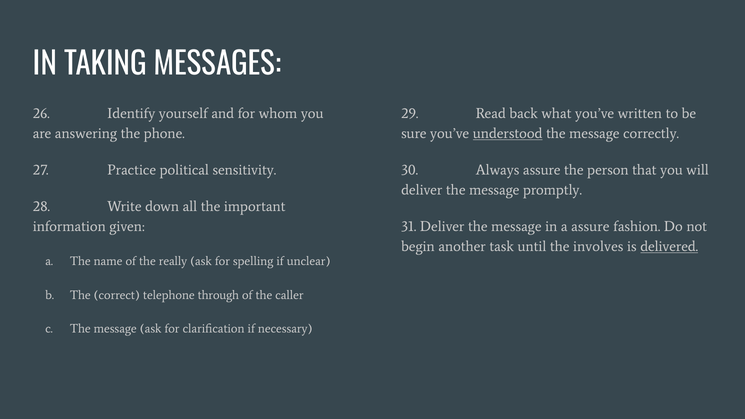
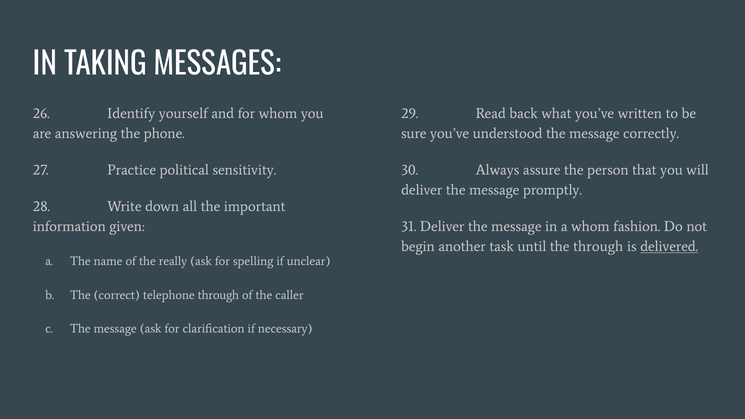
understood underline: present -> none
a assure: assure -> whom
the involves: involves -> through
